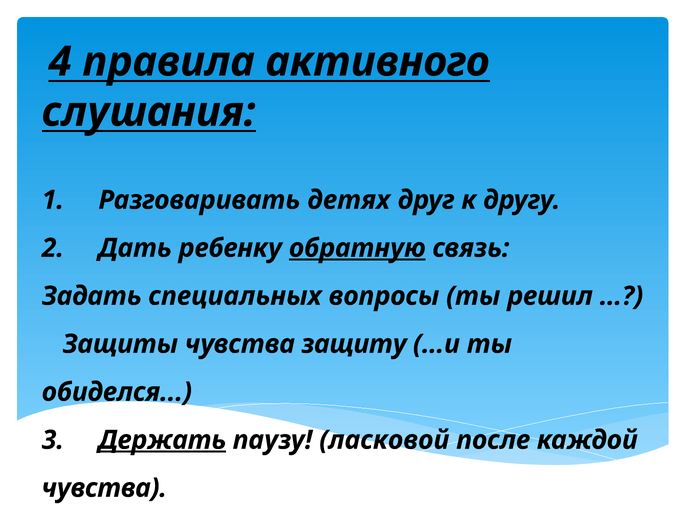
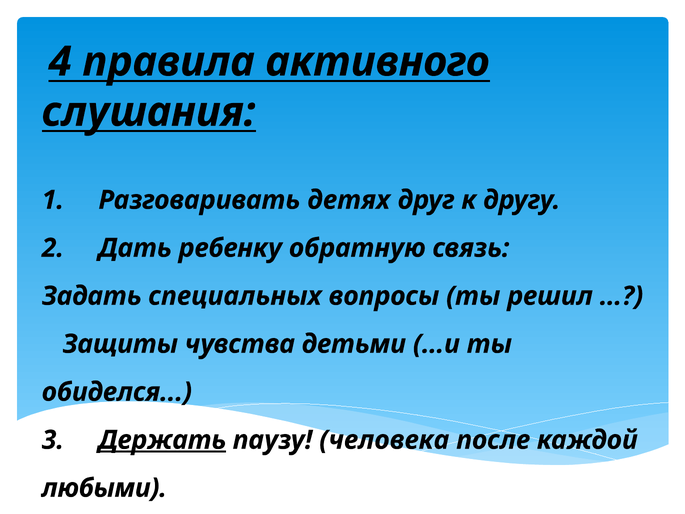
обратную underline: present -> none
защиту: защиту -> детьми
ласковой: ласковой -> человека
чувства at (104, 488): чувства -> любыми
